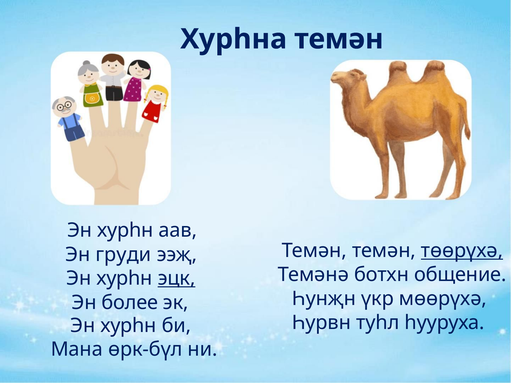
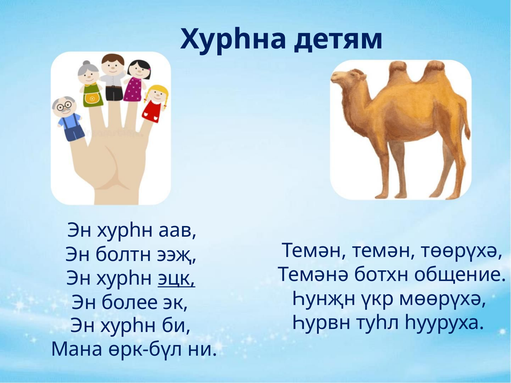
Хурһна темән: темән -> детям
төөрүхә underline: present -> none
груди: груди -> болтн
